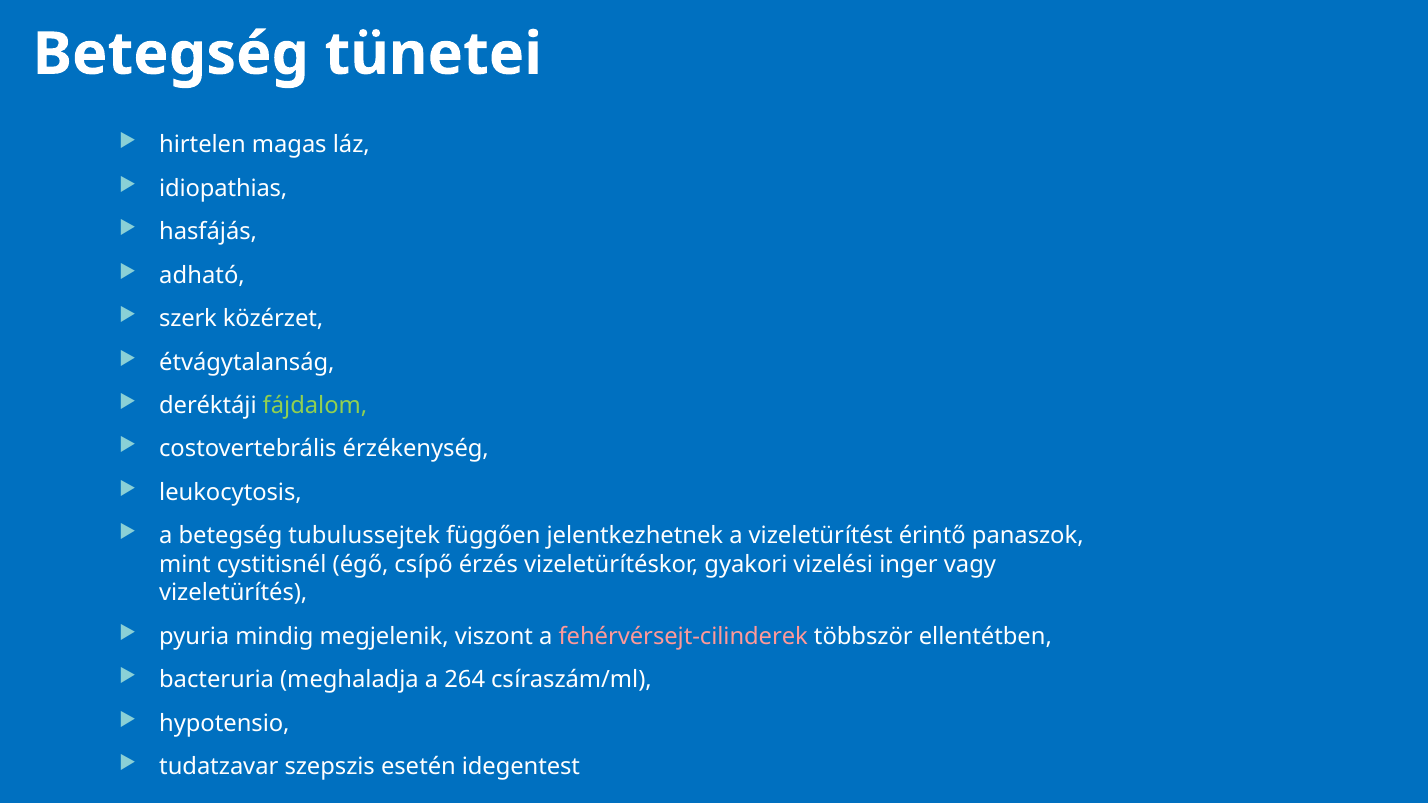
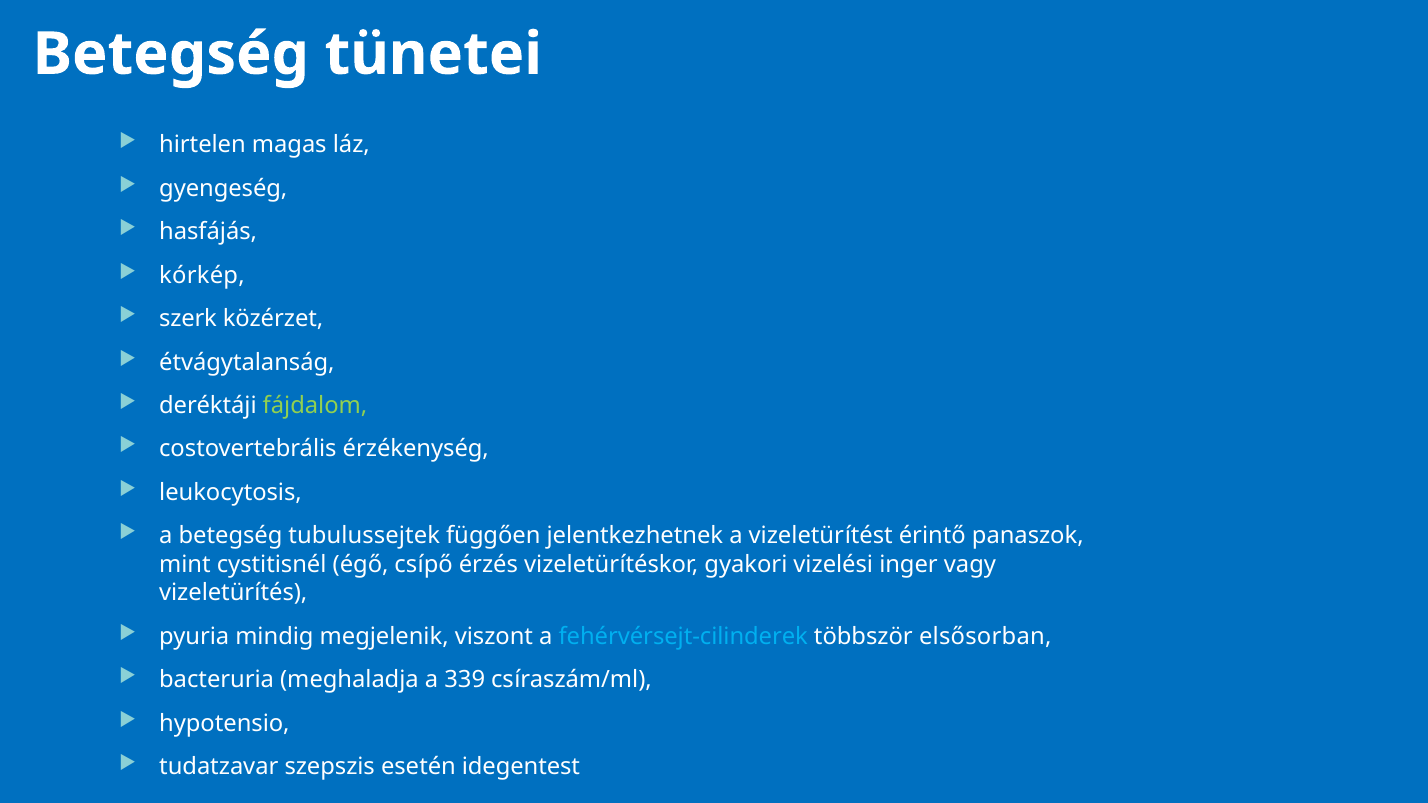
idiopathias: idiopathias -> gyengeség
adható: adható -> kórkép
fehérvérsejt-cilinderek colour: pink -> light blue
ellentétben: ellentétben -> elsősorban
264: 264 -> 339
